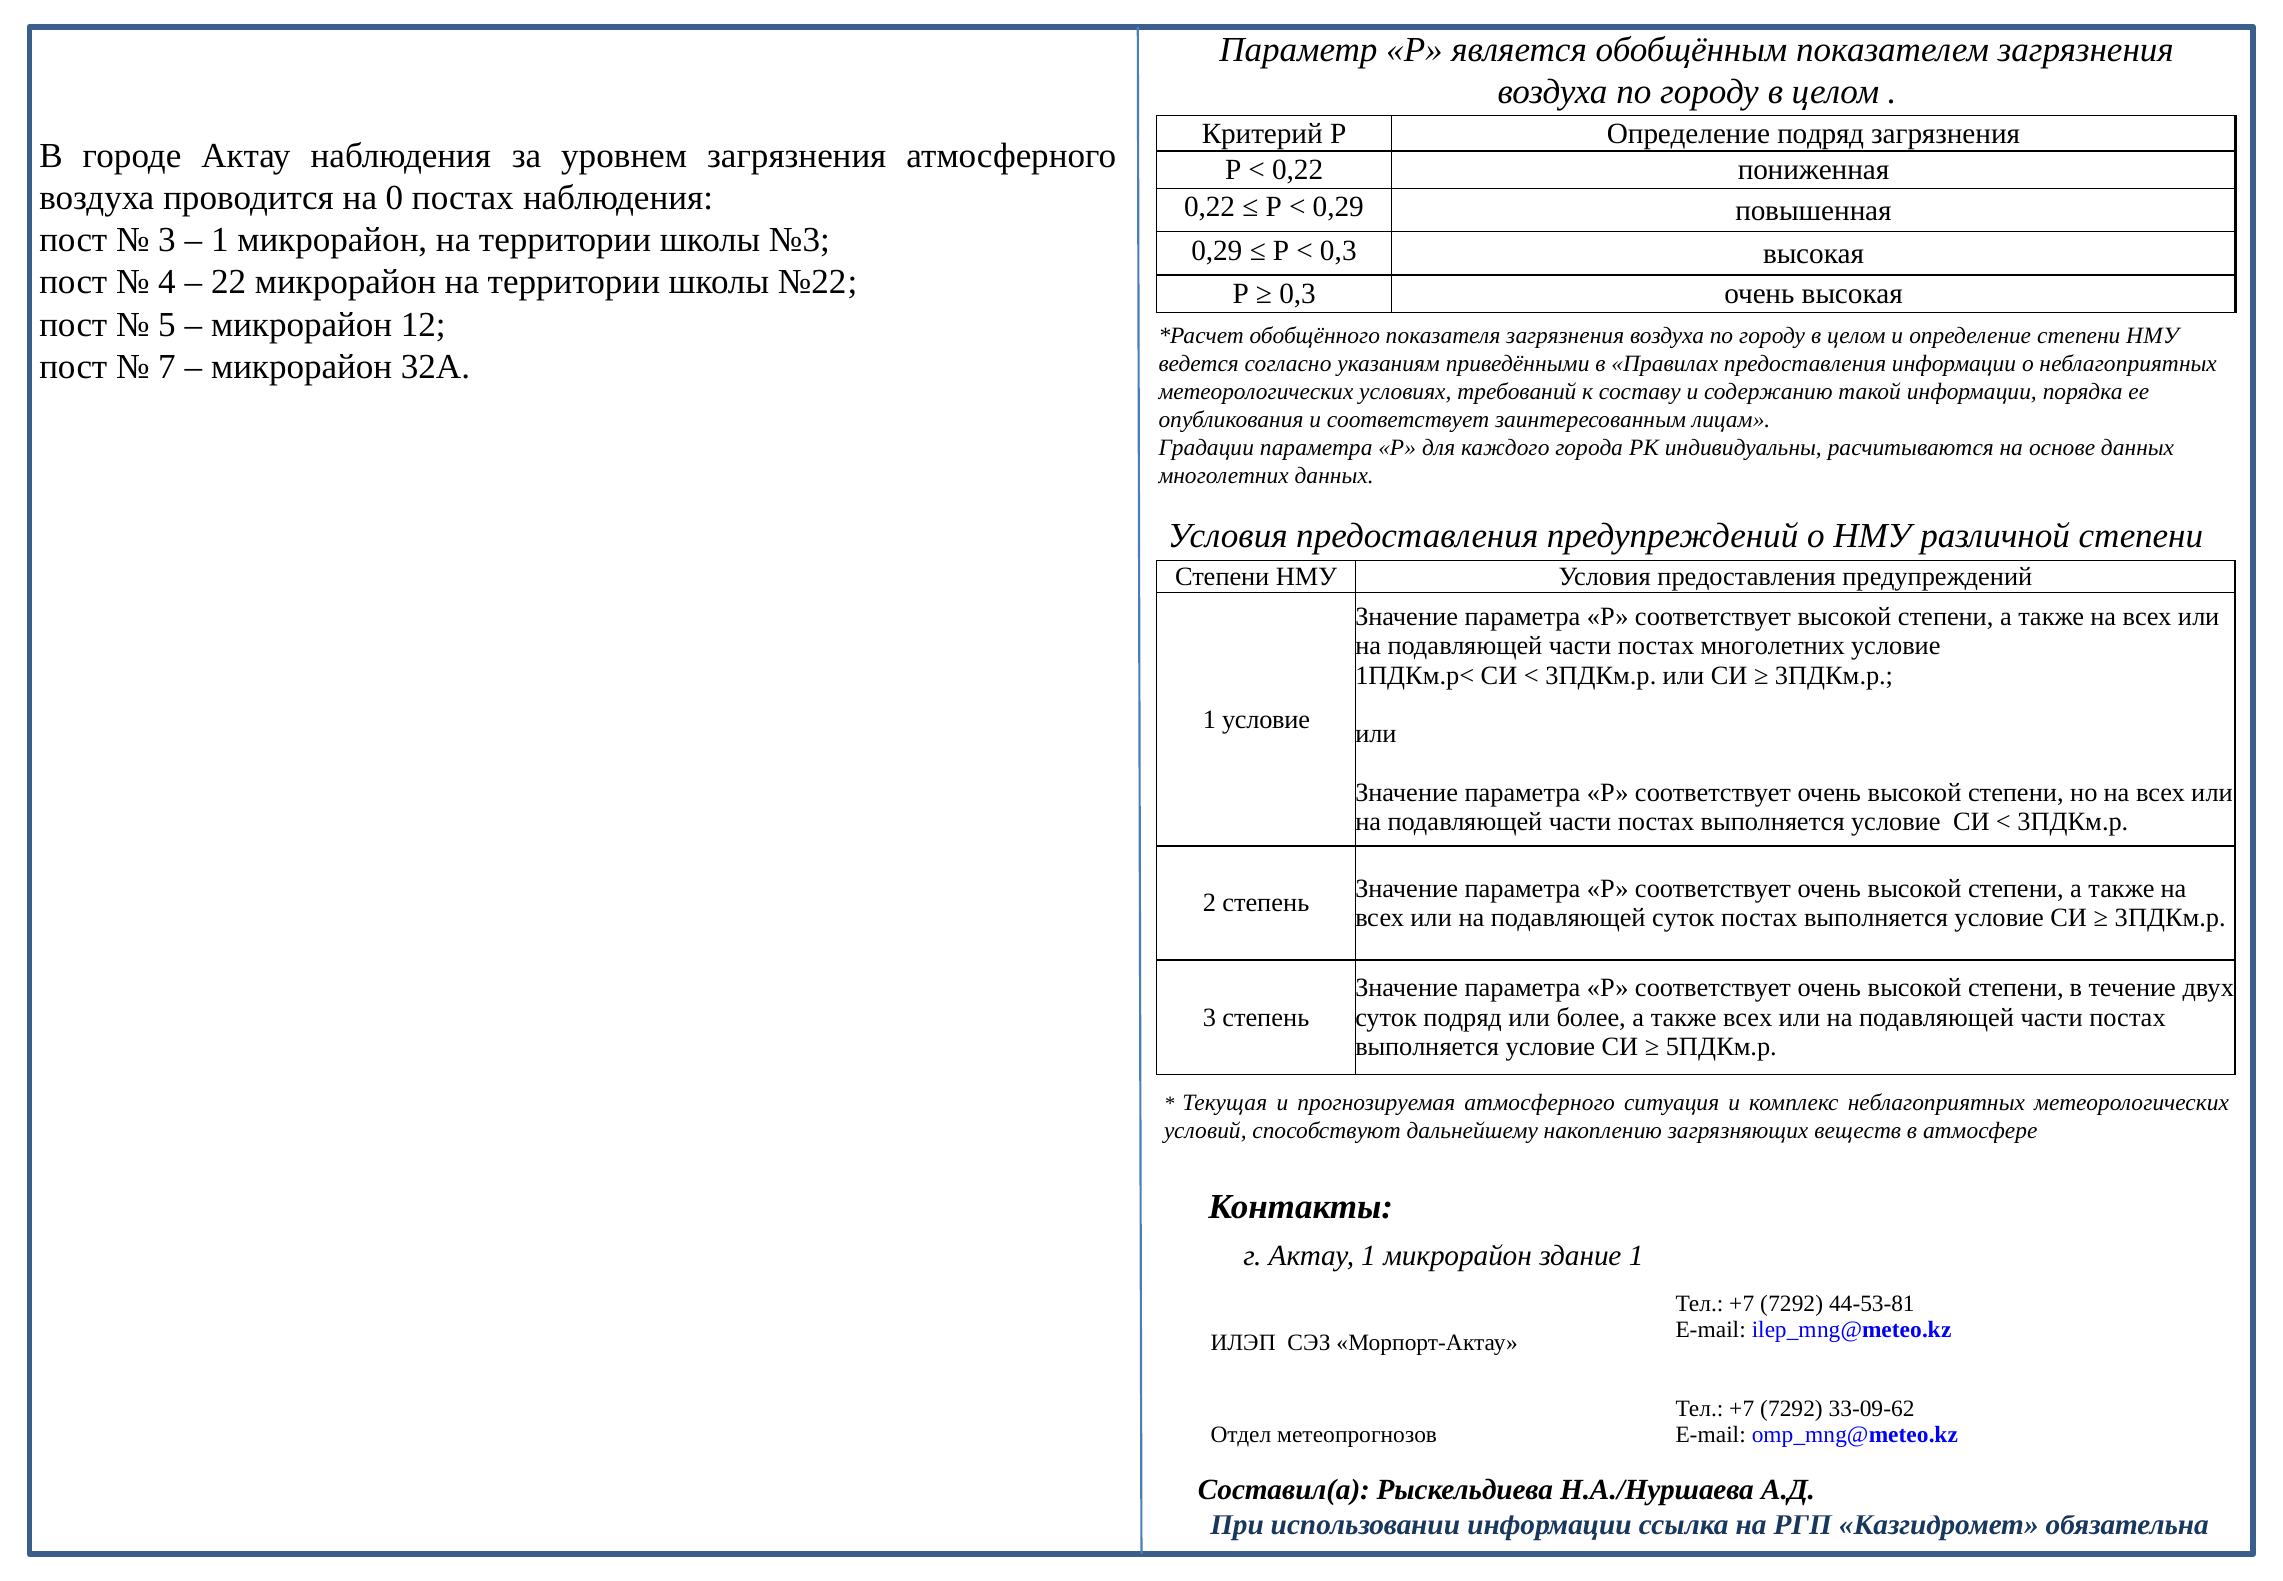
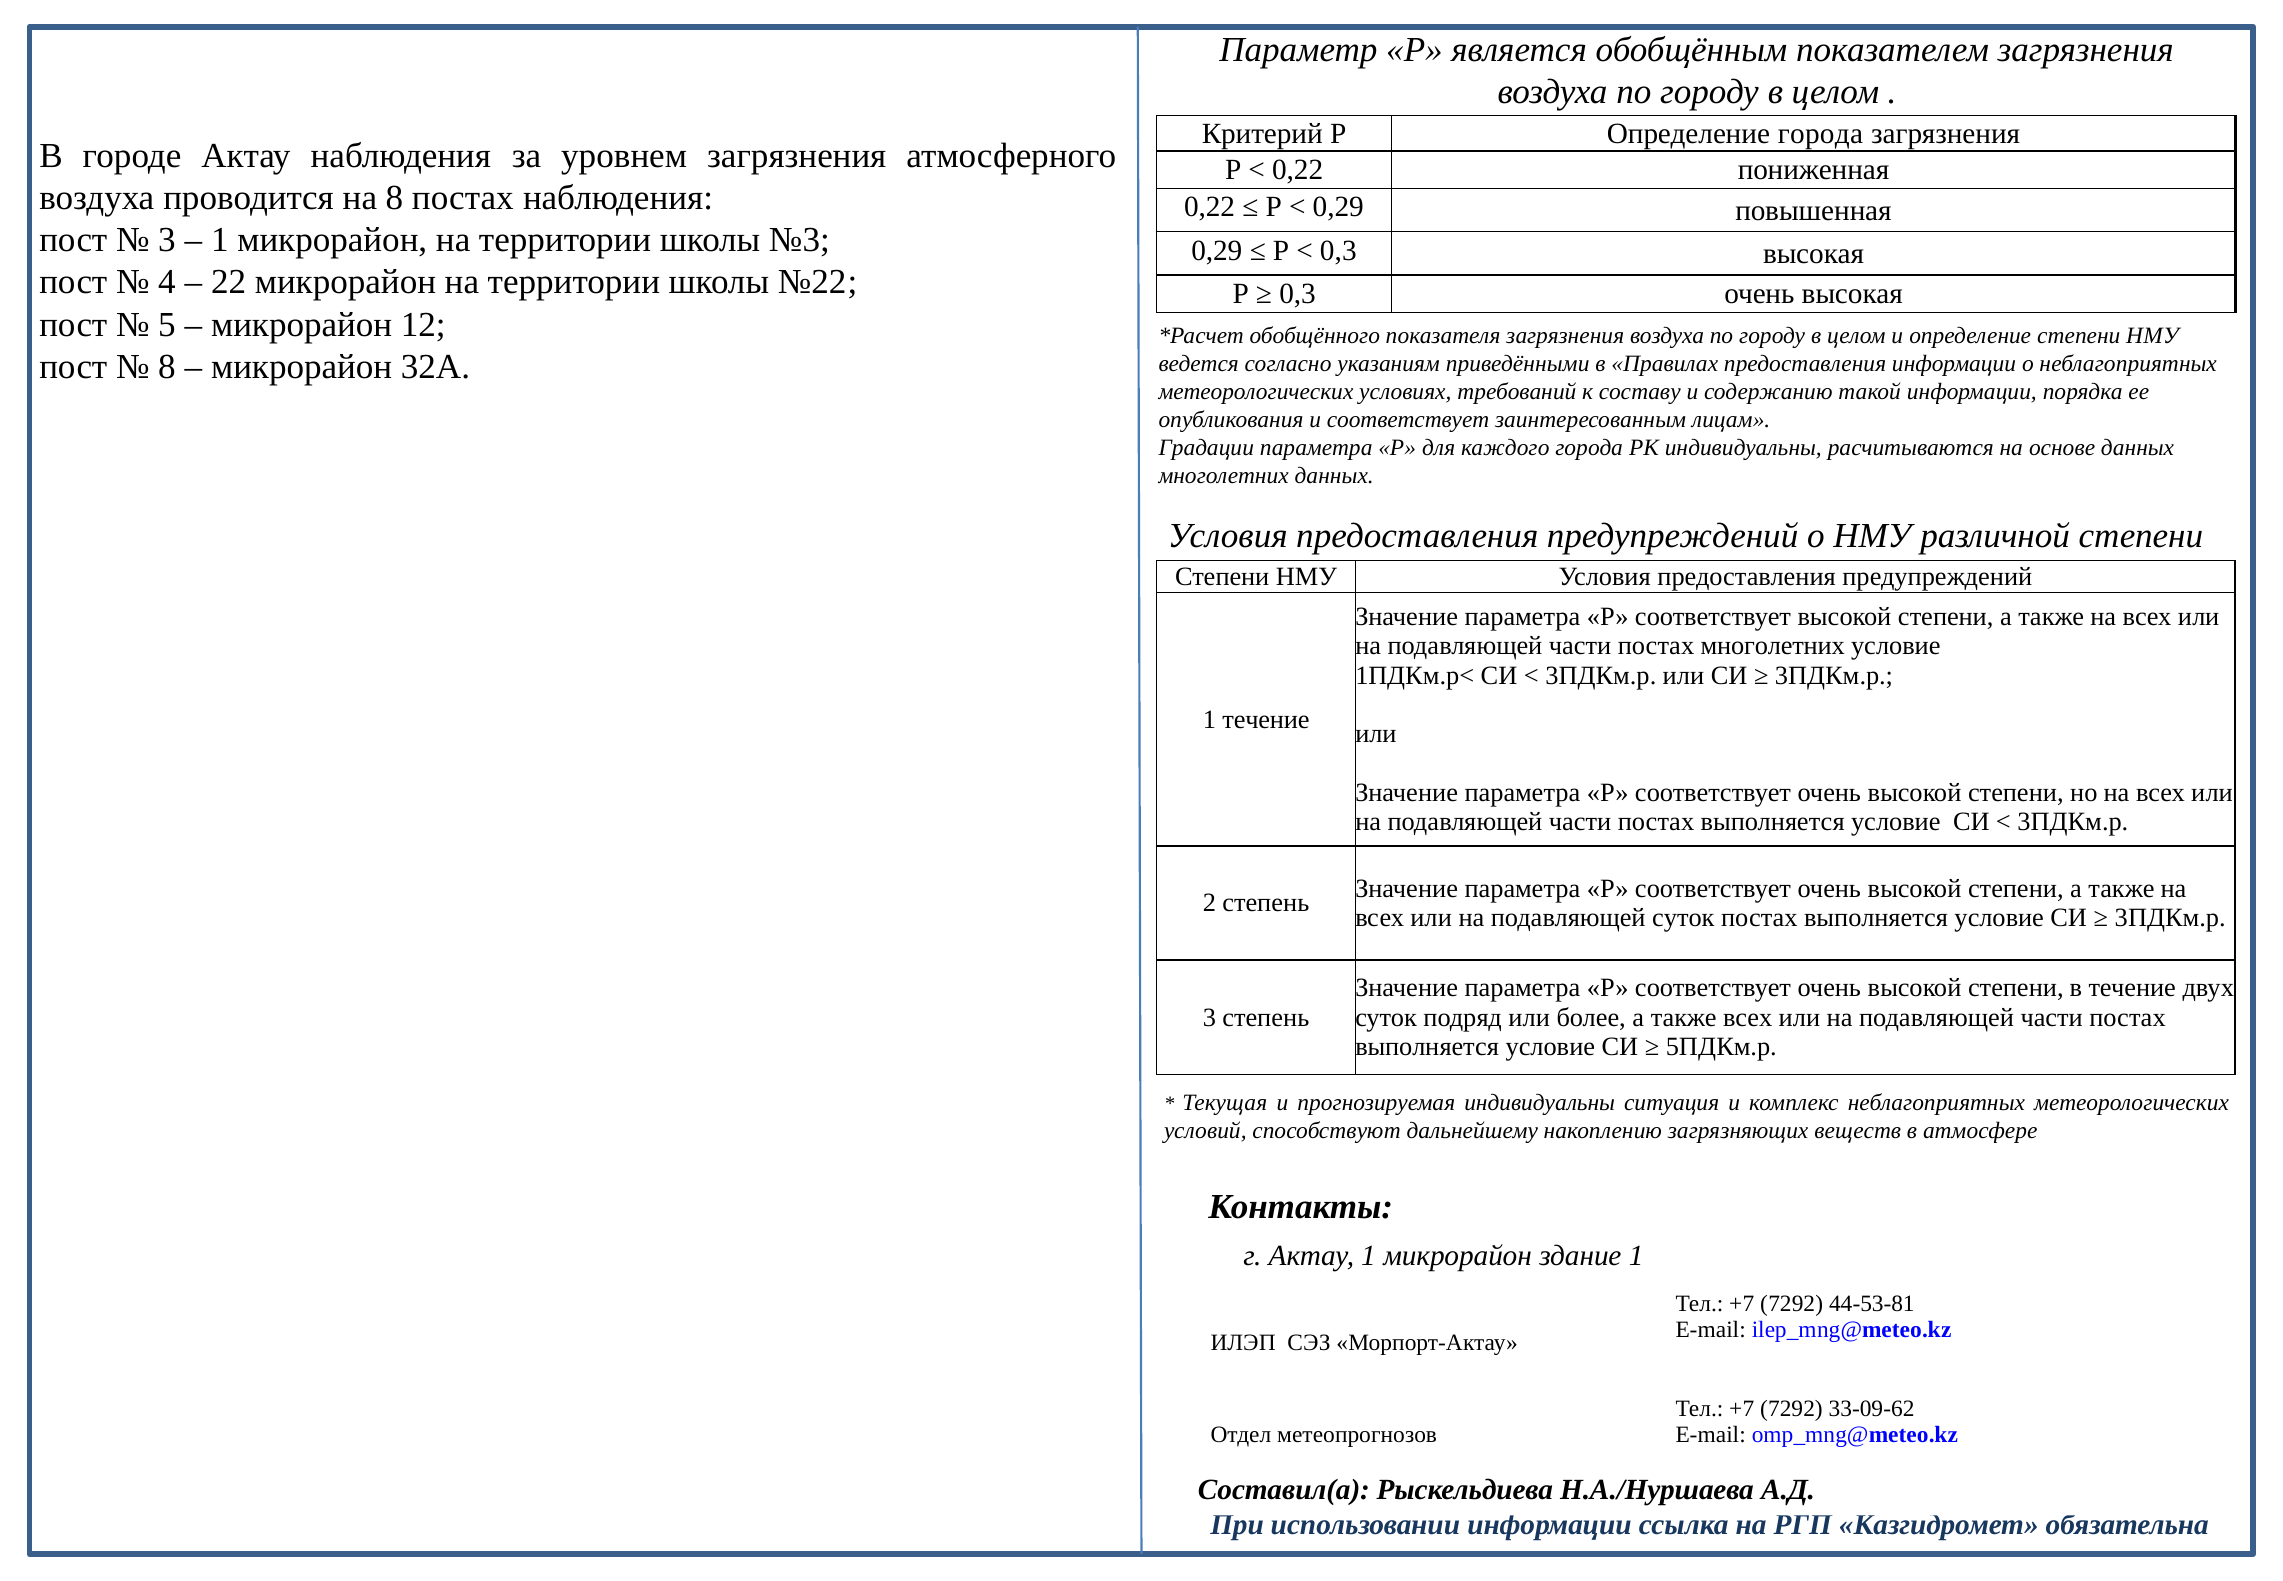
Определение подряд: подряд -> города
на 0: 0 -> 8
7 at (167, 367): 7 -> 8
1 условие: условие -> течение
прогнозируемая атмосферного: атмосферного -> индивидуальны
